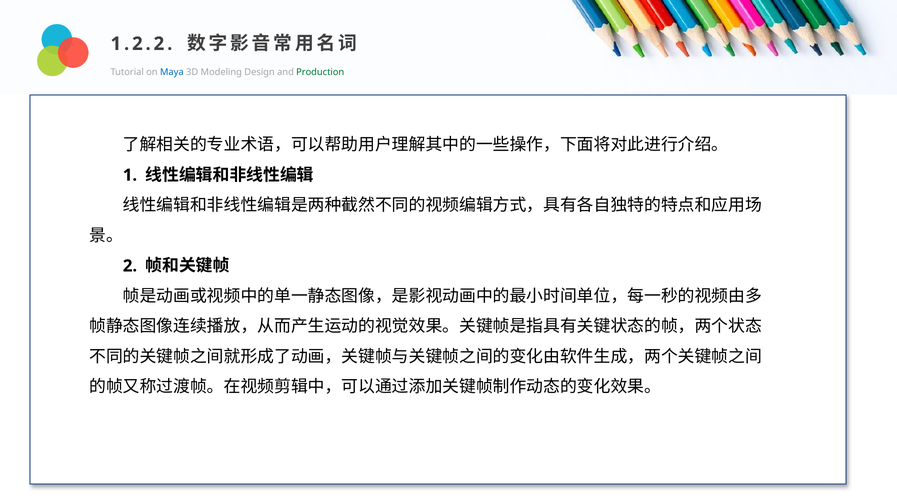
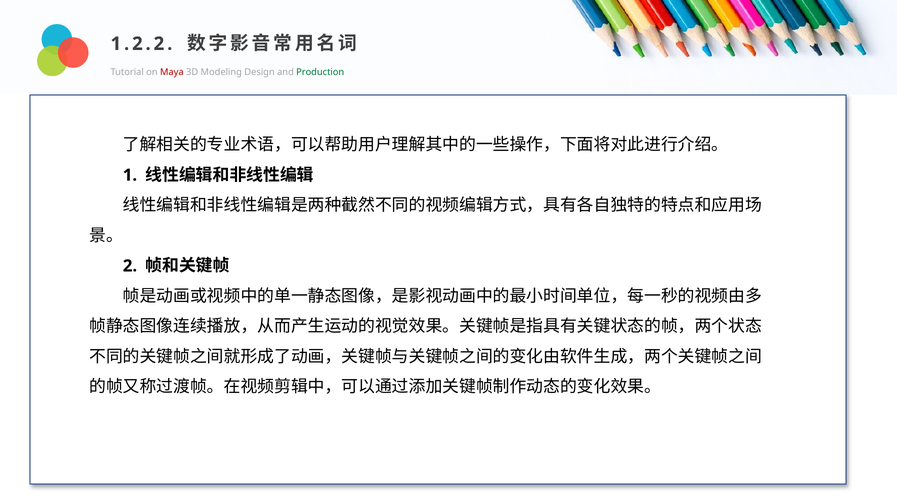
Maya colour: blue -> red
